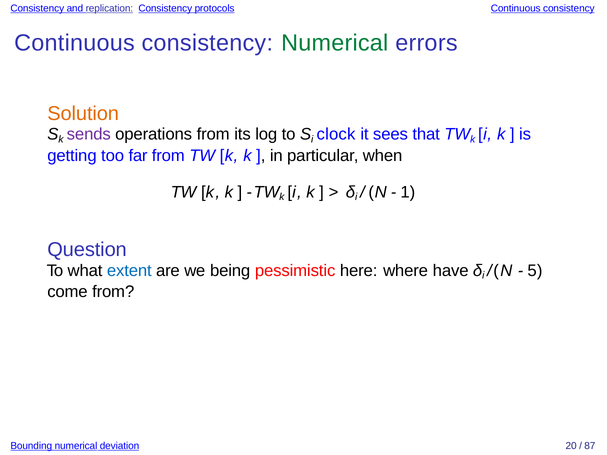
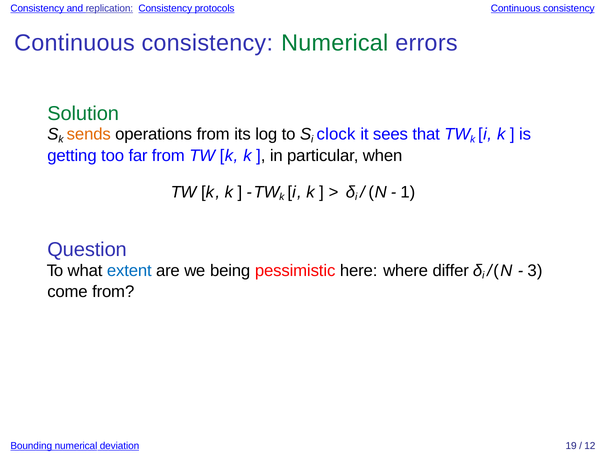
Solution colour: orange -> green
sends colour: purple -> orange
have: have -> differ
5: 5 -> 3
20: 20 -> 19
87: 87 -> 12
